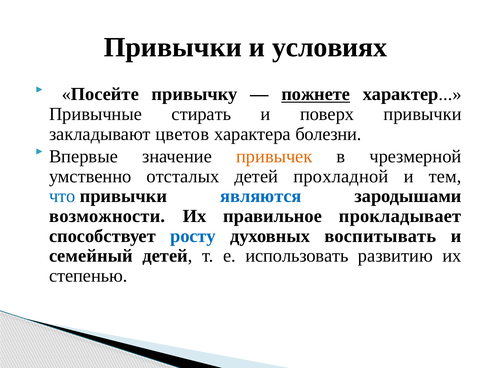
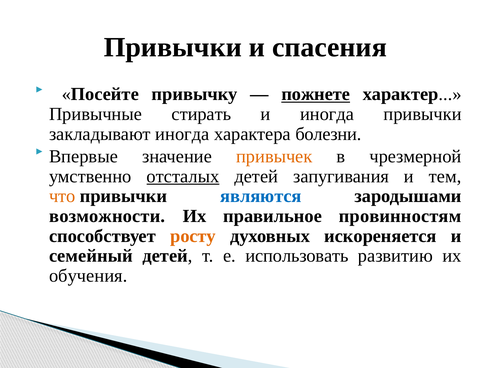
условиях: условиях -> спасения
и поверх: поверх -> иногда
закладывают цветов: цветов -> иногда
отсталых underline: none -> present
прохладной: прохладной -> запугивания
что colour: blue -> orange
прокладывает: прокладывает -> провинностям
росту colour: blue -> orange
воспитывать: воспитывать -> искореняется
степенью: степенью -> обучения
